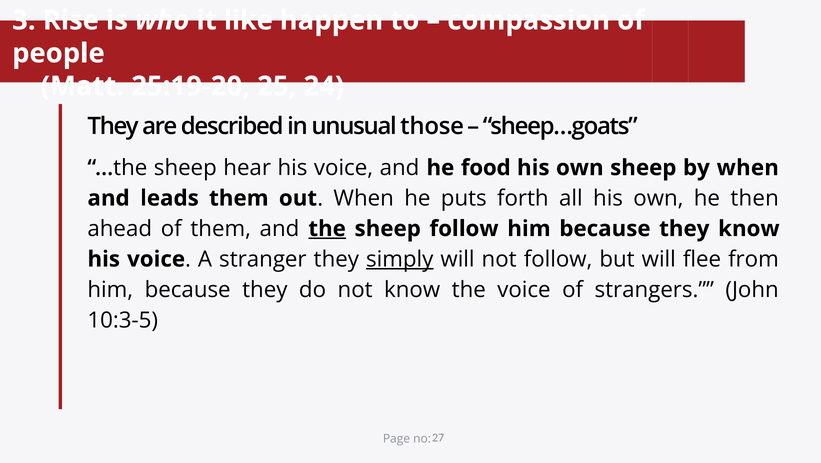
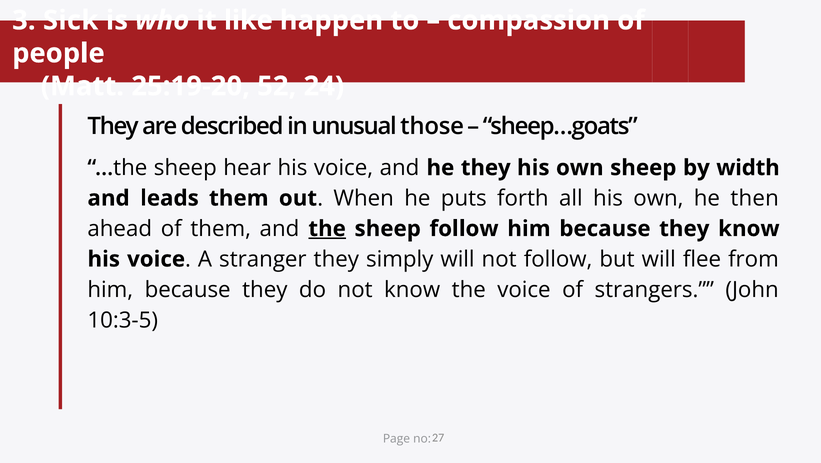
Rise: Rise -> Sick
25: 25 -> 52
he food: food -> they
by when: when -> width
simply underline: present -> none
